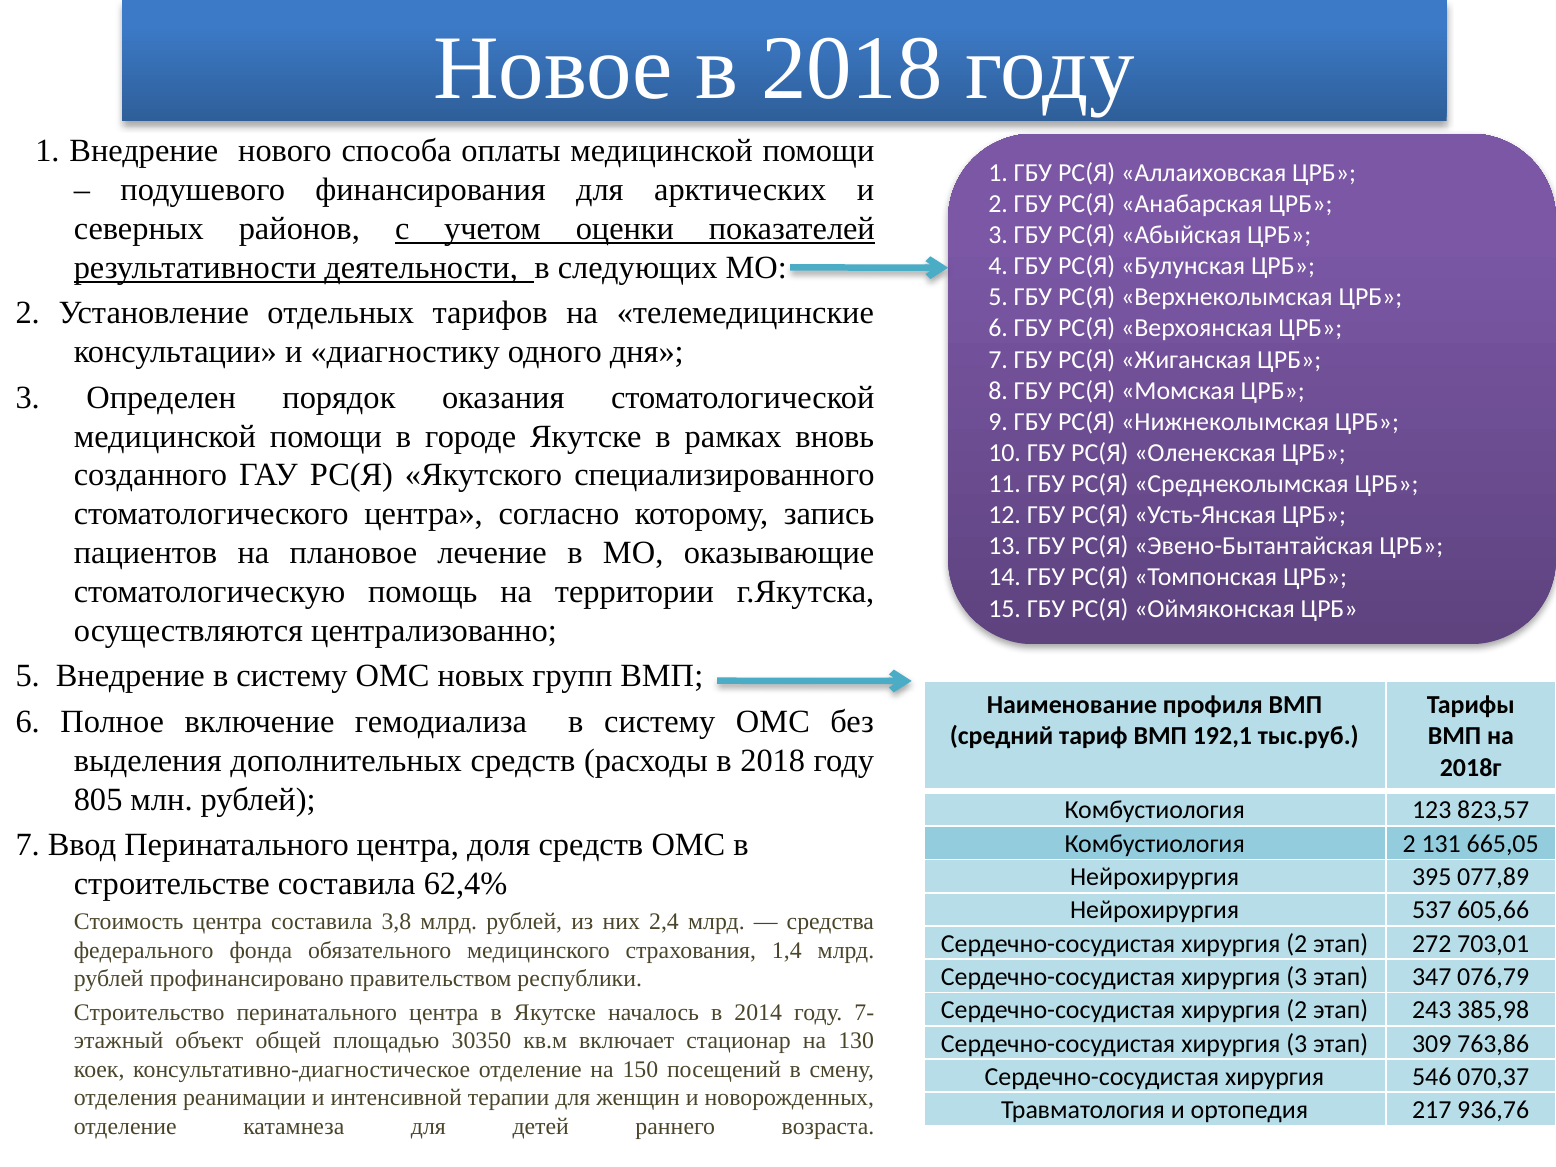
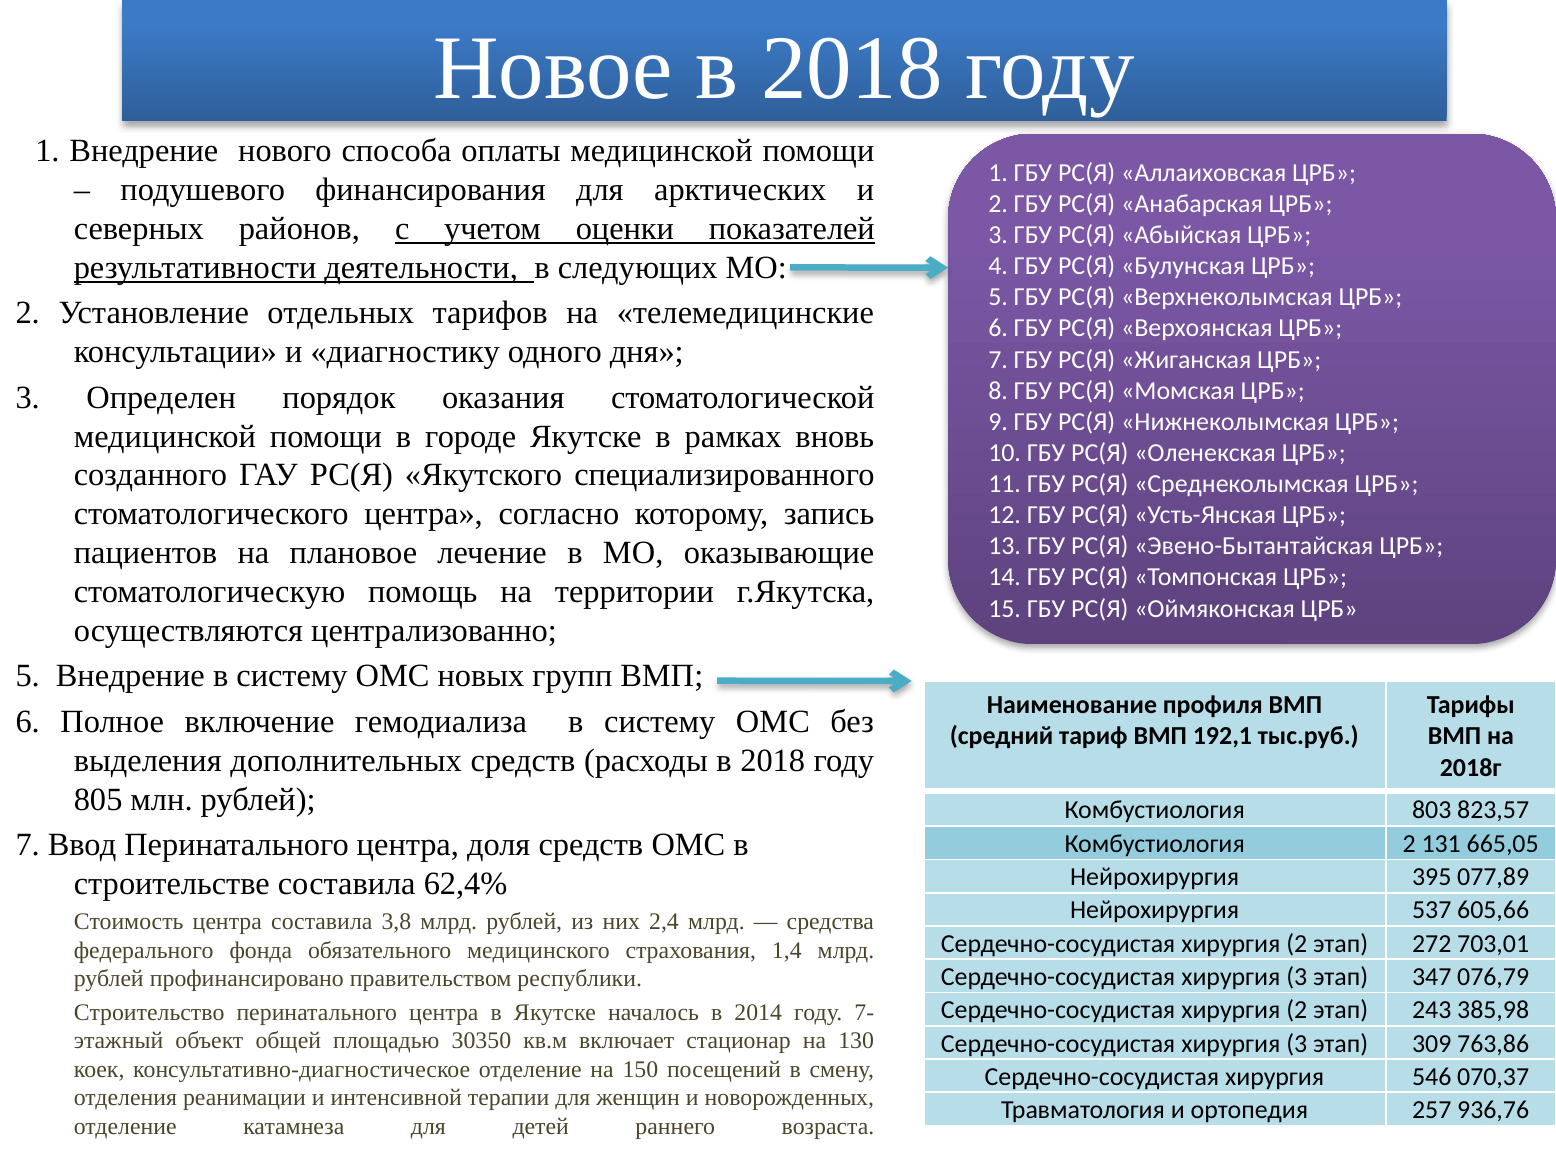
123: 123 -> 803
217: 217 -> 257
